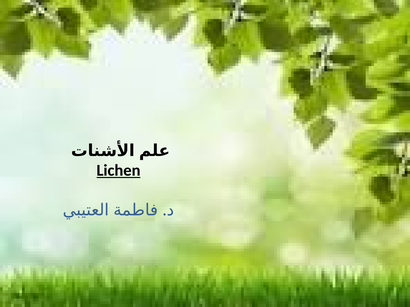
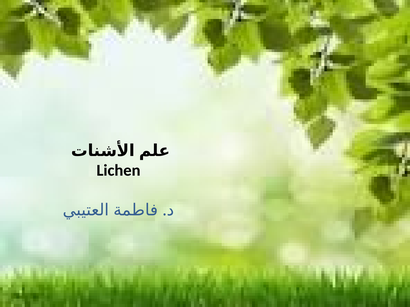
Lichen underline: present -> none
